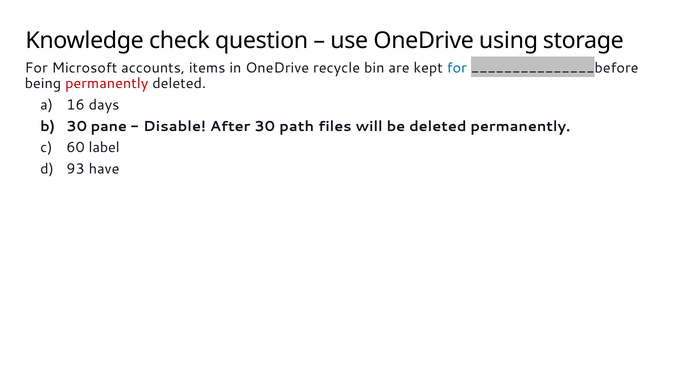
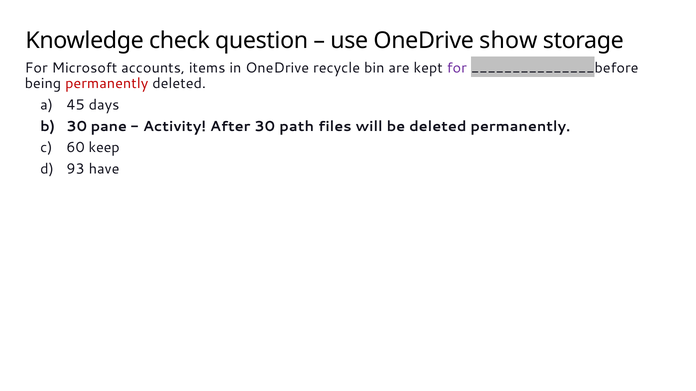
using: using -> show
for at (457, 68) colour: blue -> purple
16: 16 -> 45
Disable: Disable -> Activity
label: label -> keep
